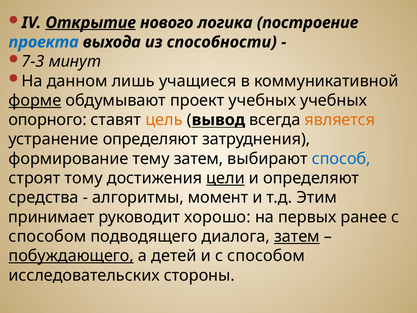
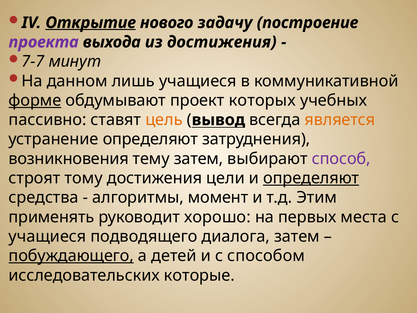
логика: логика -> задачу
проекта colour: blue -> purple
из способности: способности -> достижения
7-3: 7-3 -> 7-7
проект учебных: учебных -> которых
опорного: опорного -> пассивно
формирование: формирование -> возникновения
способ colour: blue -> purple
цели underline: present -> none
определяют at (311, 178) underline: none -> present
принимает: принимает -> применять
ранее: ранее -> места
способом at (47, 236): способом -> учащиеся
затем at (297, 236) underline: present -> none
стороны: стороны -> которые
